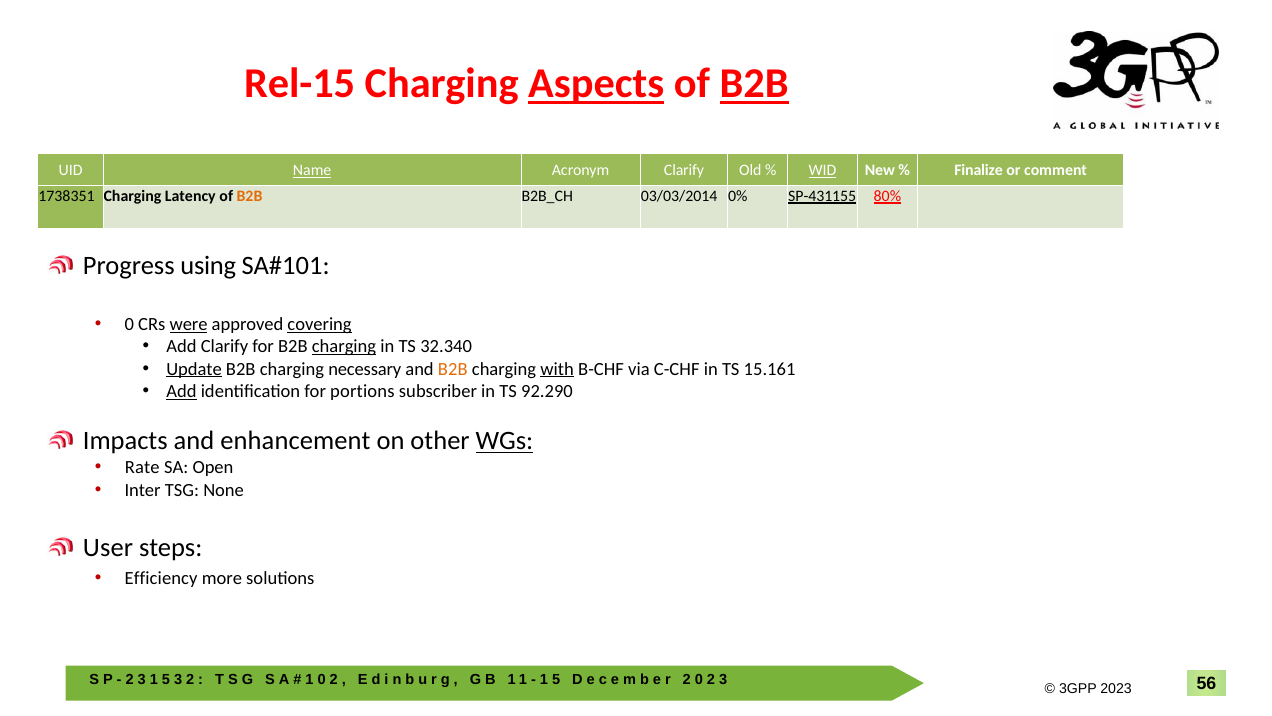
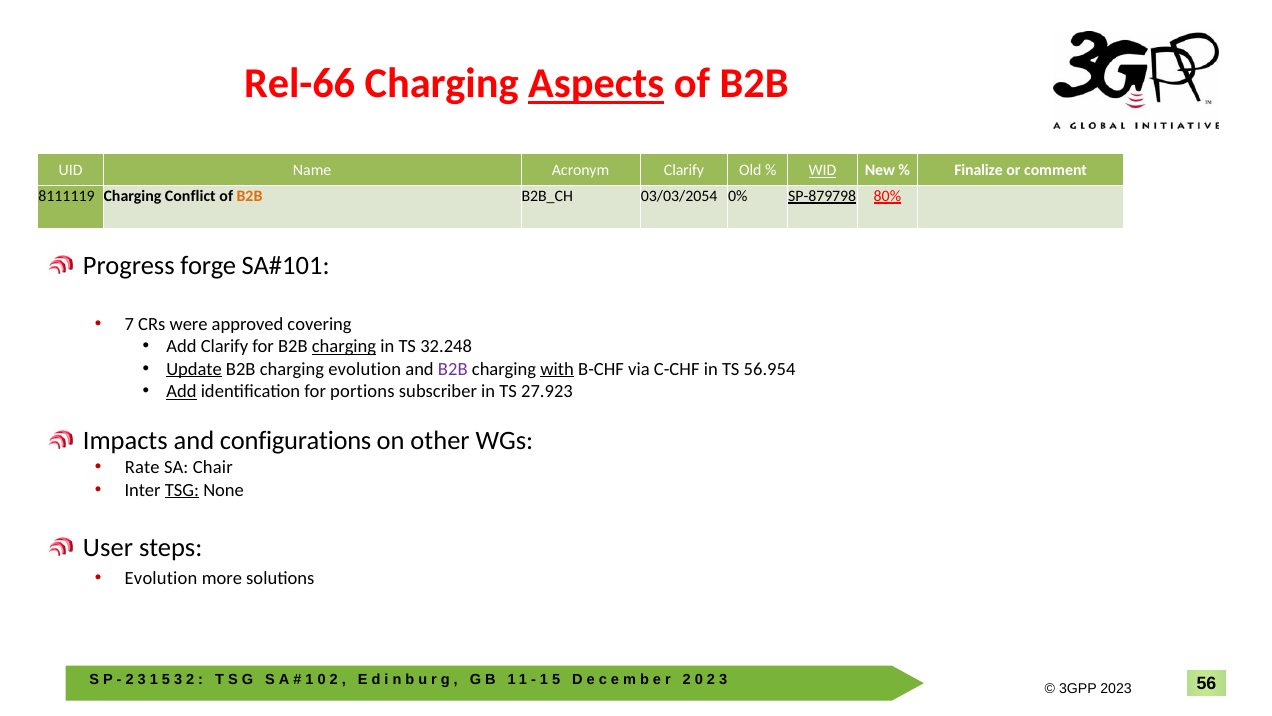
Rel-15: Rel-15 -> Rel-66
B2B at (754, 84) underline: present -> none
Name underline: present -> none
1738351: 1738351 -> 8111119
Latency: Latency -> Conflict
03/03/2014: 03/03/2014 -> 03/03/2054
SP-431155: SP-431155 -> SP-879798
using: using -> forge
0 at (129, 324): 0 -> 7
were underline: present -> none
covering underline: present -> none
32.340: 32.340 -> 32.248
charging necessary: necessary -> evolution
B2B at (453, 369) colour: orange -> purple
15.161: 15.161 -> 56.954
92.290: 92.290 -> 27.923
enhancement: enhancement -> configurations
WGs underline: present -> none
Open: Open -> Chair
TSG underline: none -> present
Efficiency at (161, 578): Efficiency -> Evolution
